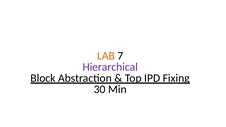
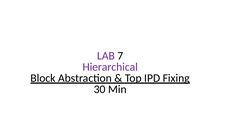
LAB colour: orange -> purple
